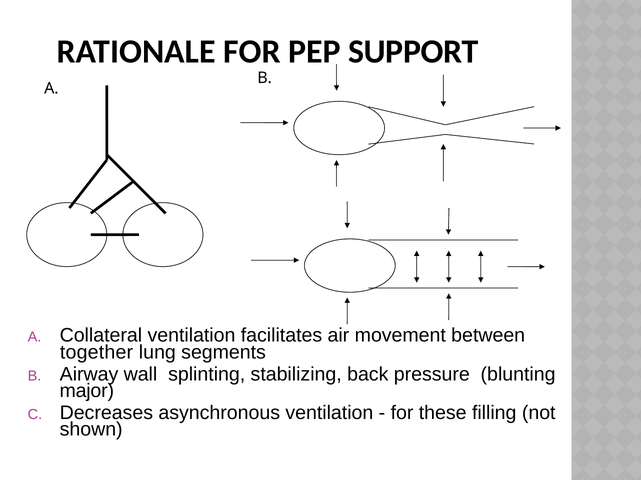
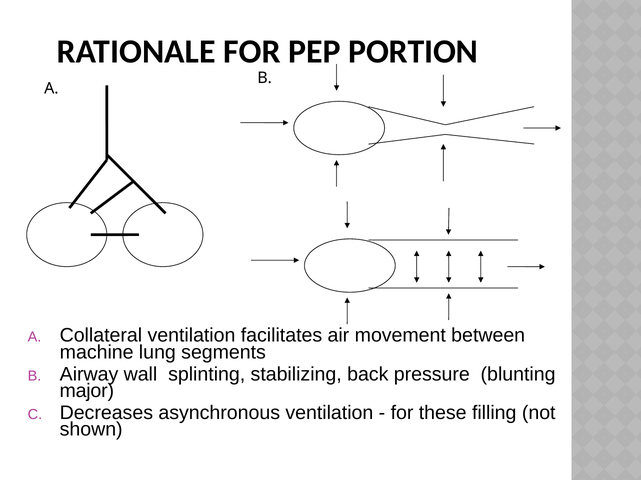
SUPPORT: SUPPORT -> PORTION
together: together -> machine
